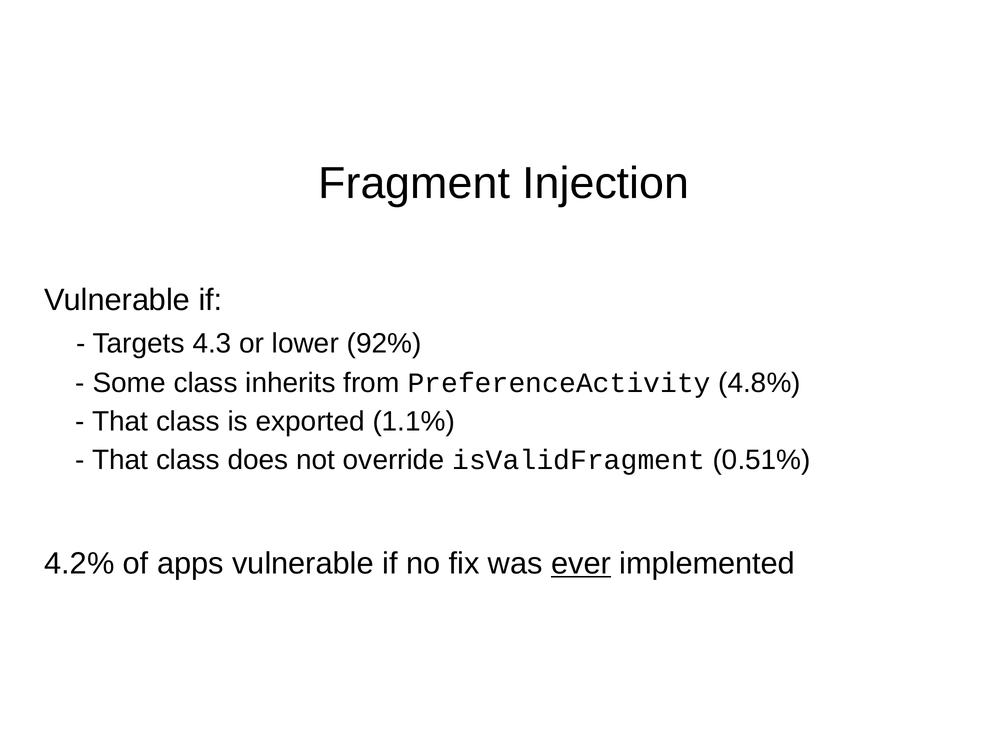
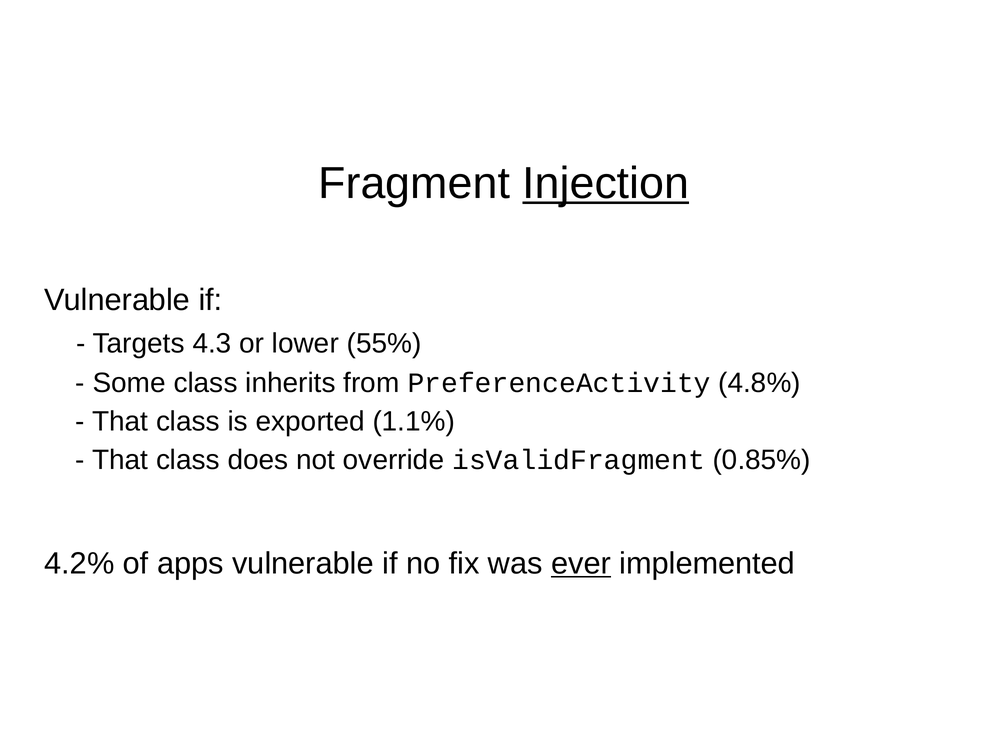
Injection underline: none -> present
92%: 92% -> 55%
0.51%: 0.51% -> 0.85%
